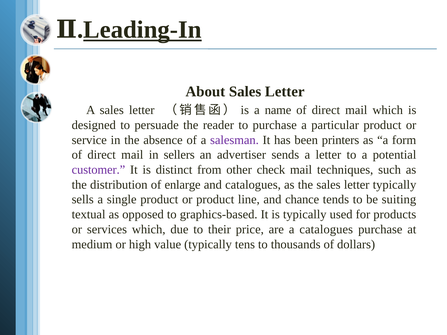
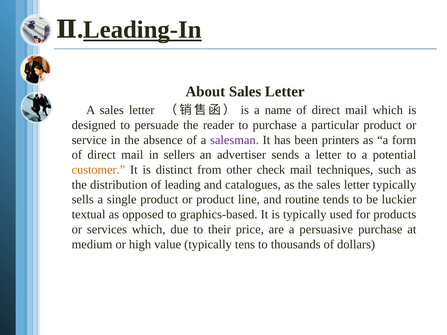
customer colour: purple -> orange
enlarge: enlarge -> leading
chance: chance -> routine
suiting: suiting -> luckier
a catalogues: catalogues -> persuasive
